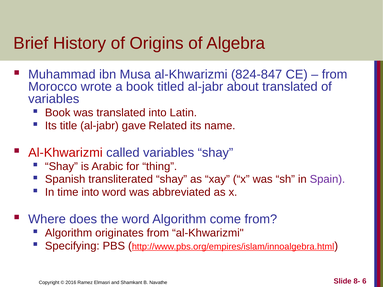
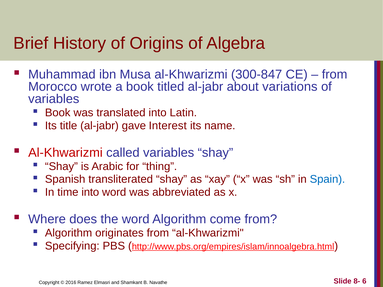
824-847: 824-847 -> 300-847
about translated: translated -> variations
Related: Related -> Interest
Spain colour: purple -> blue
